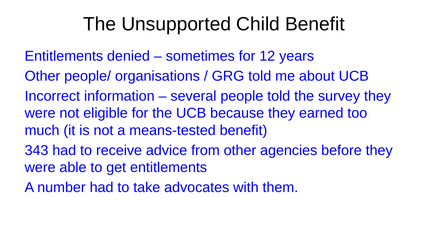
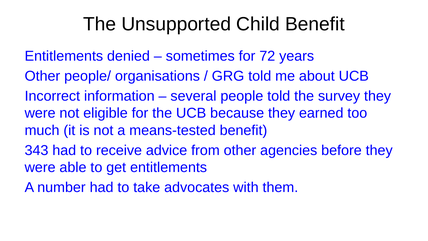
12: 12 -> 72
